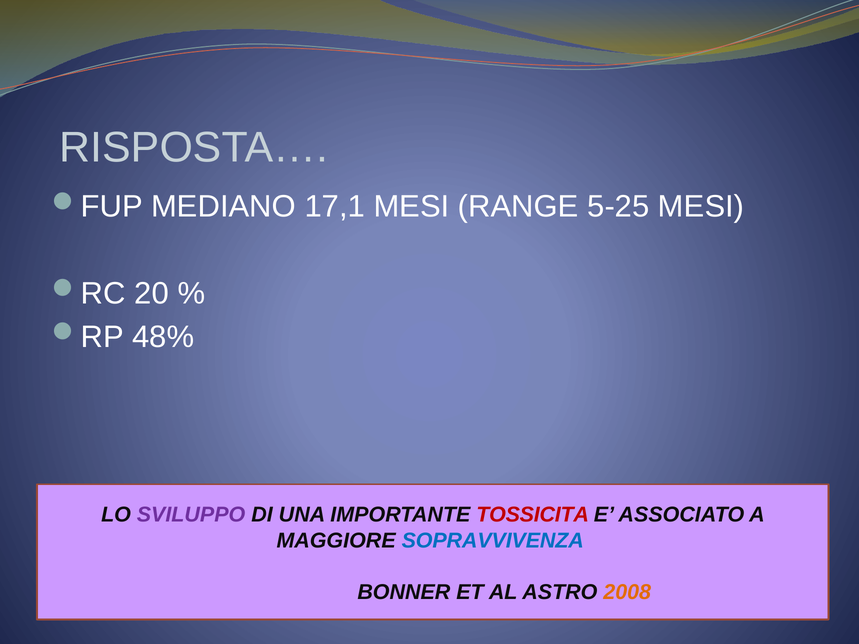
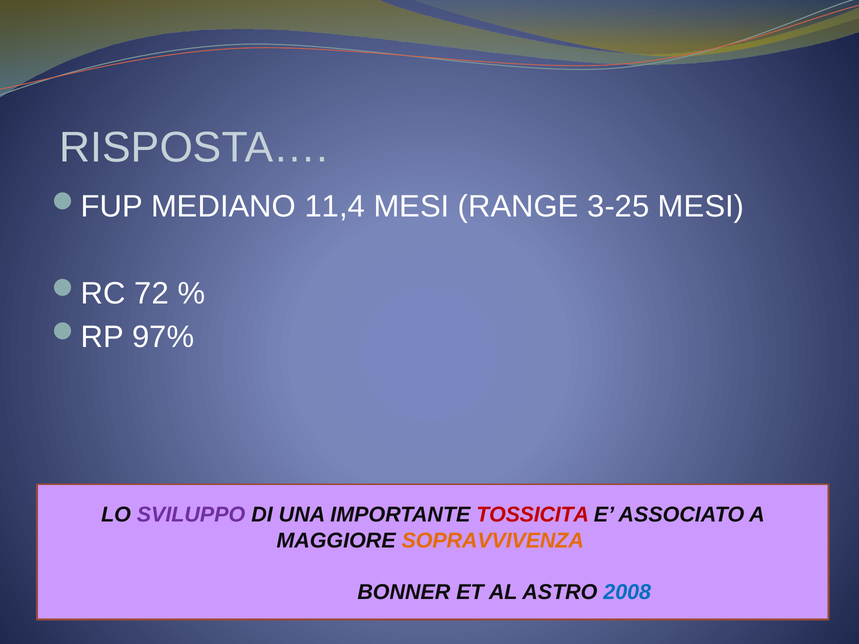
17,1: 17,1 -> 11,4
5-25: 5-25 -> 3-25
20: 20 -> 72
48%: 48% -> 97%
SOPRAVVIVENZA colour: blue -> orange
2008 colour: orange -> blue
